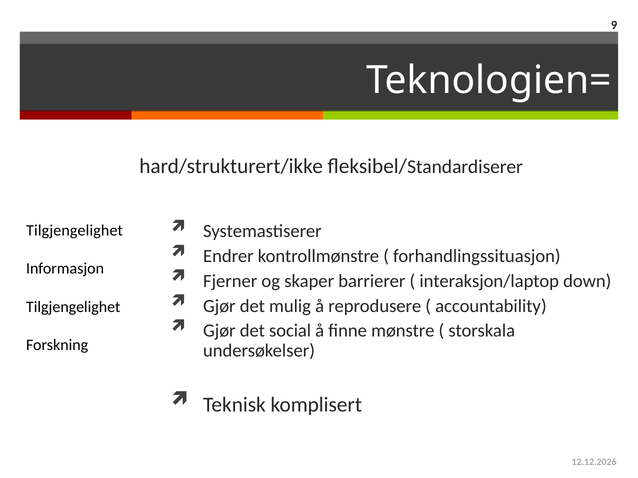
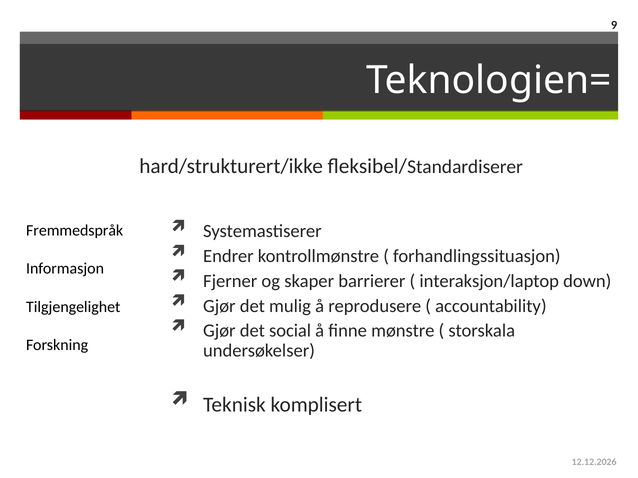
Tilgjengelighet at (75, 231): Tilgjengelighet -> Fremmedspråk
